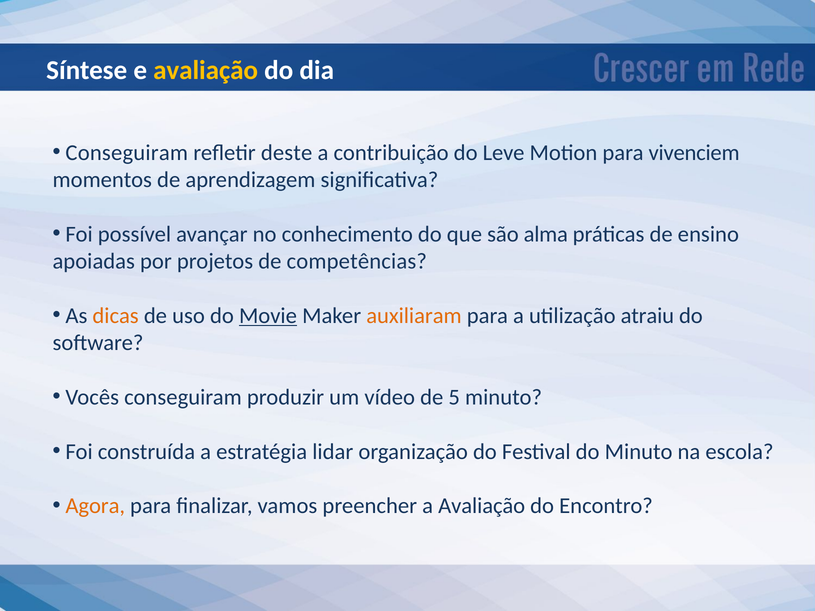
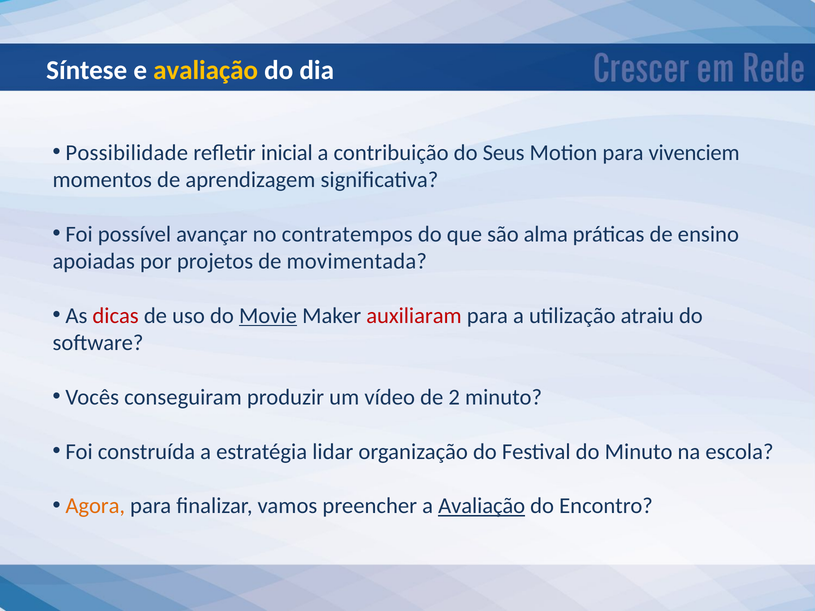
Conseguiram at (127, 153): Conseguiram -> Possibilidade
deste: deste -> inicial
Leve: Leve -> Seus
conhecimento: conhecimento -> contratempos
competências: competências -> movimentada
dicas colour: orange -> red
auxiliaram colour: orange -> red
5: 5 -> 2
Avaliação at (482, 506) underline: none -> present
